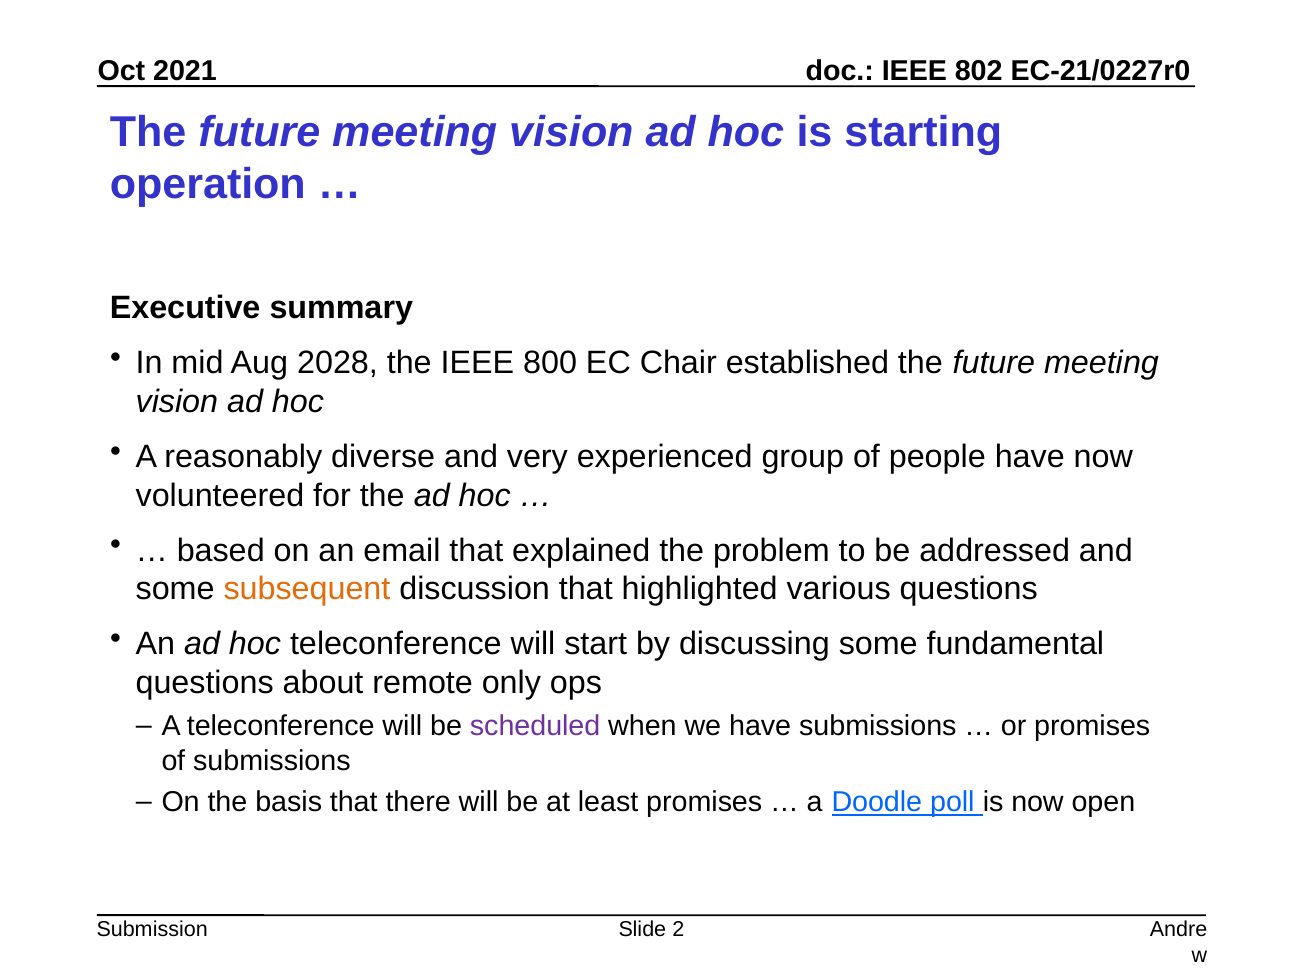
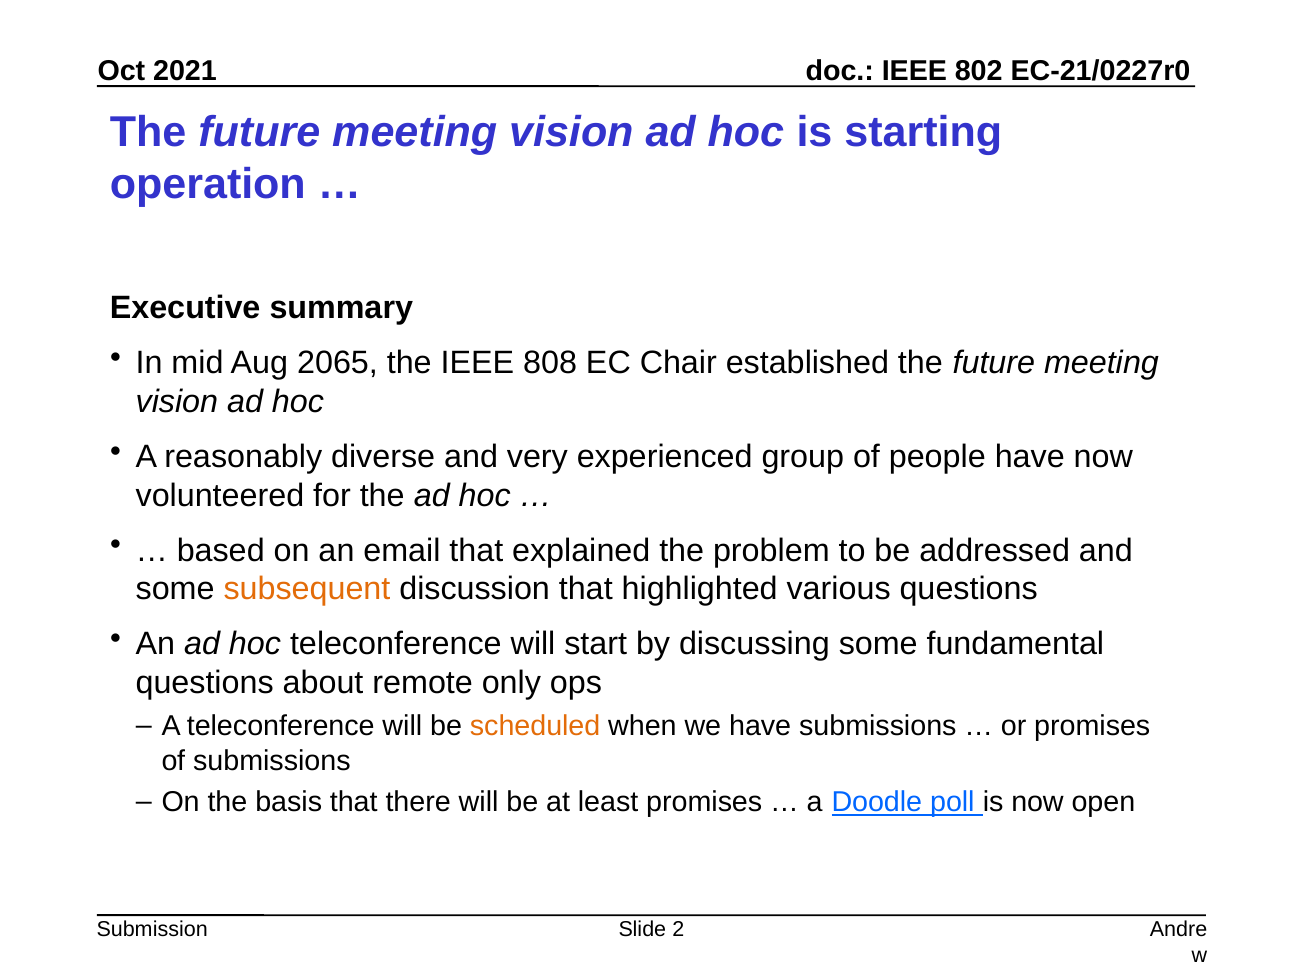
2028: 2028 -> 2065
800: 800 -> 808
scheduled colour: purple -> orange
